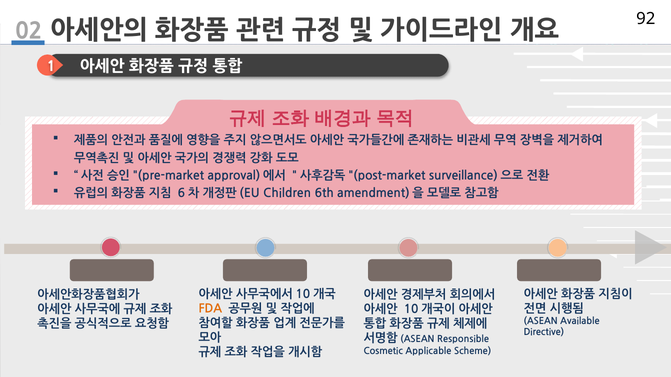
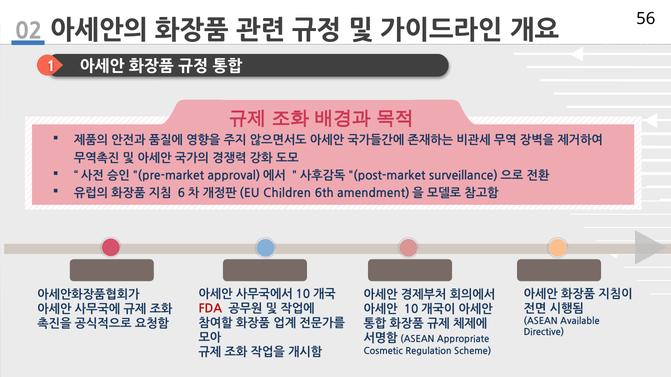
92: 92 -> 56
FDA colour: orange -> red
Responsible: Responsible -> Appropriate
Applicable: Applicable -> Regulation
